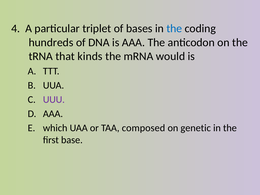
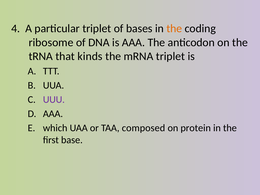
the at (174, 29) colour: blue -> orange
hundreds: hundreds -> ribosome
mRNA would: would -> triplet
genetic: genetic -> protein
